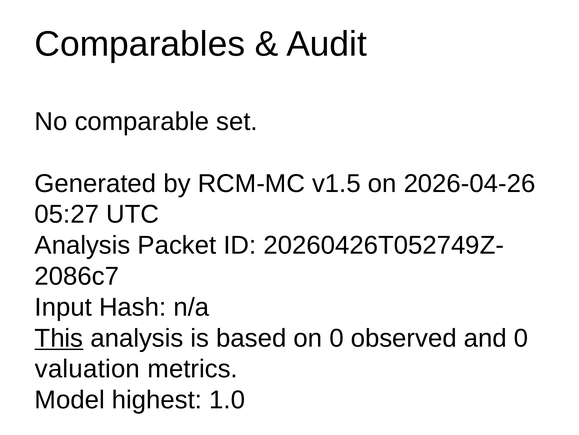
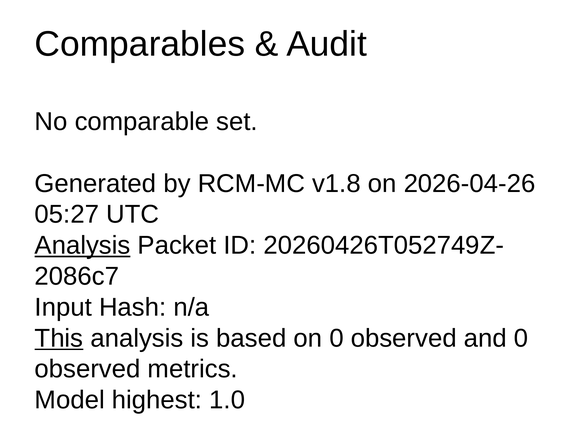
v1.5: v1.5 -> v1.8
Analysis at (83, 245) underline: none -> present
valuation at (87, 369): valuation -> observed
